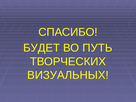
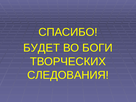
ПУТЬ: ПУТЬ -> БОГИ
ВИЗУАЛЬНЫХ: ВИЗУАЛЬНЫХ -> СЛЕДОВАНИЯ
